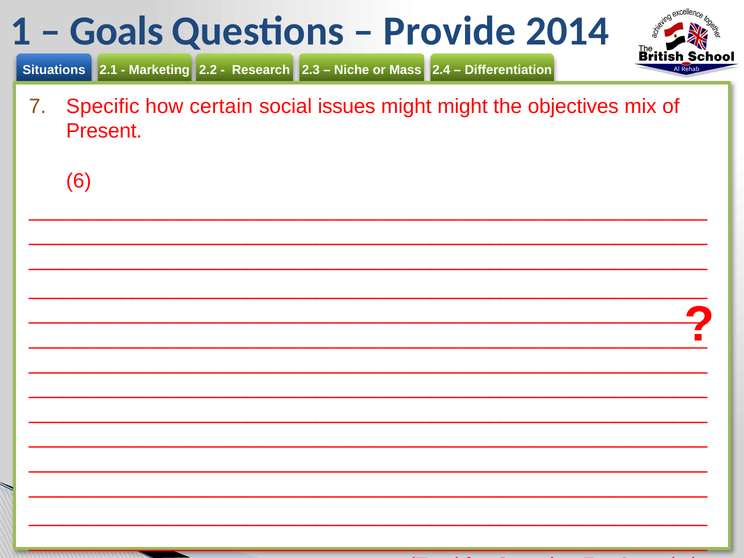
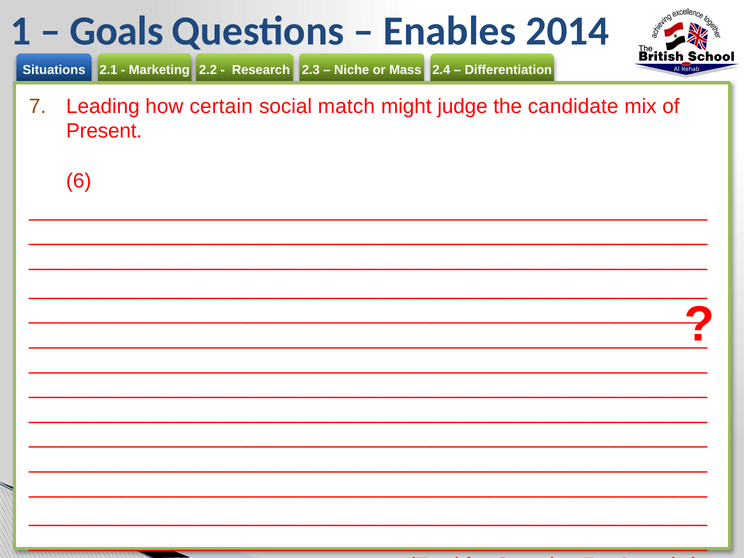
Provide: Provide -> Enables
Specific: Specific -> Leading
issues: issues -> match
might might: might -> judge
objectives: objectives -> candidate
